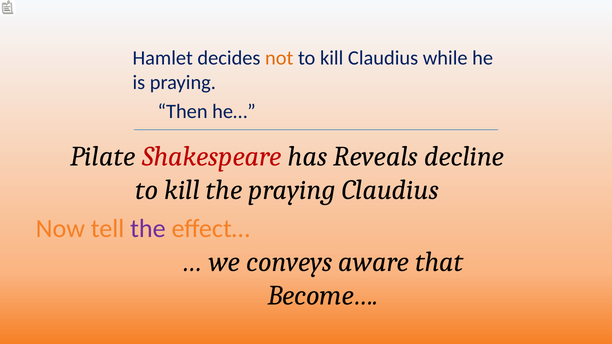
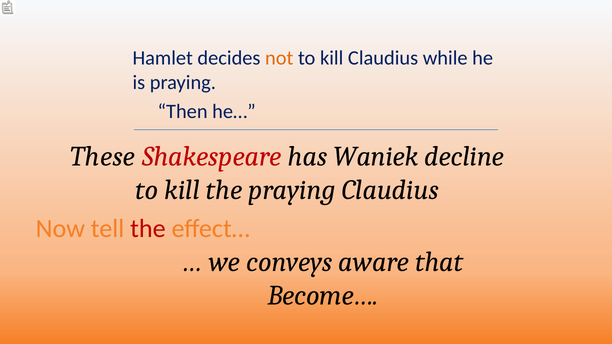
Pilate: Pilate -> These
Reveals: Reveals -> Waniek
the at (148, 229) colour: purple -> red
